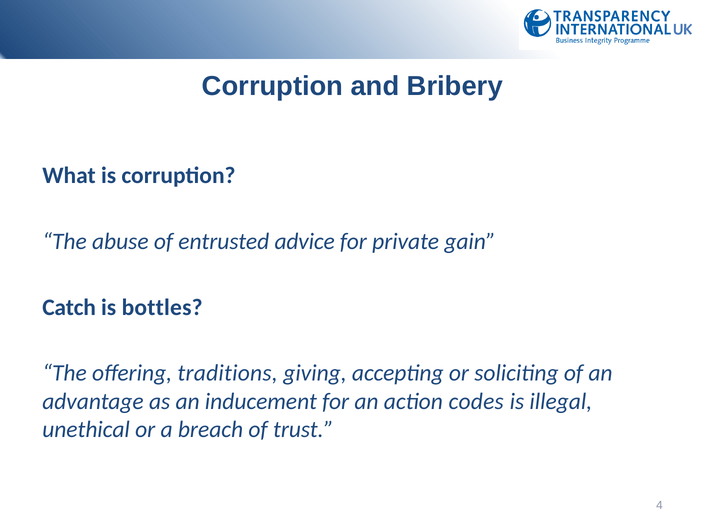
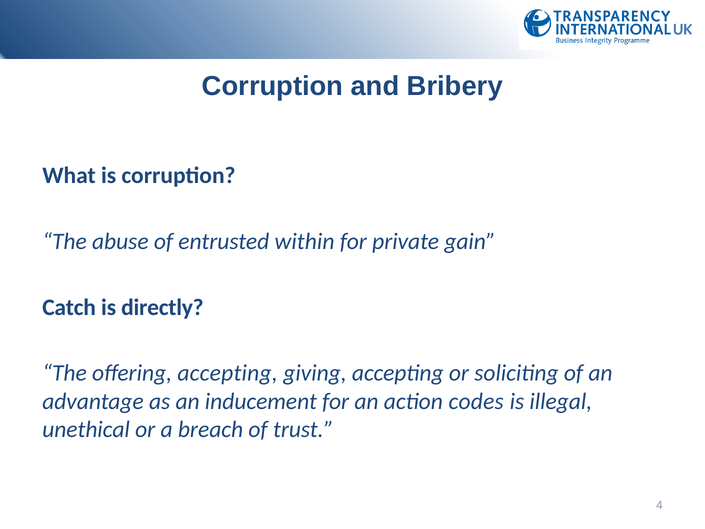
advice: advice -> within
bottles: bottles -> directly
offering traditions: traditions -> accepting
